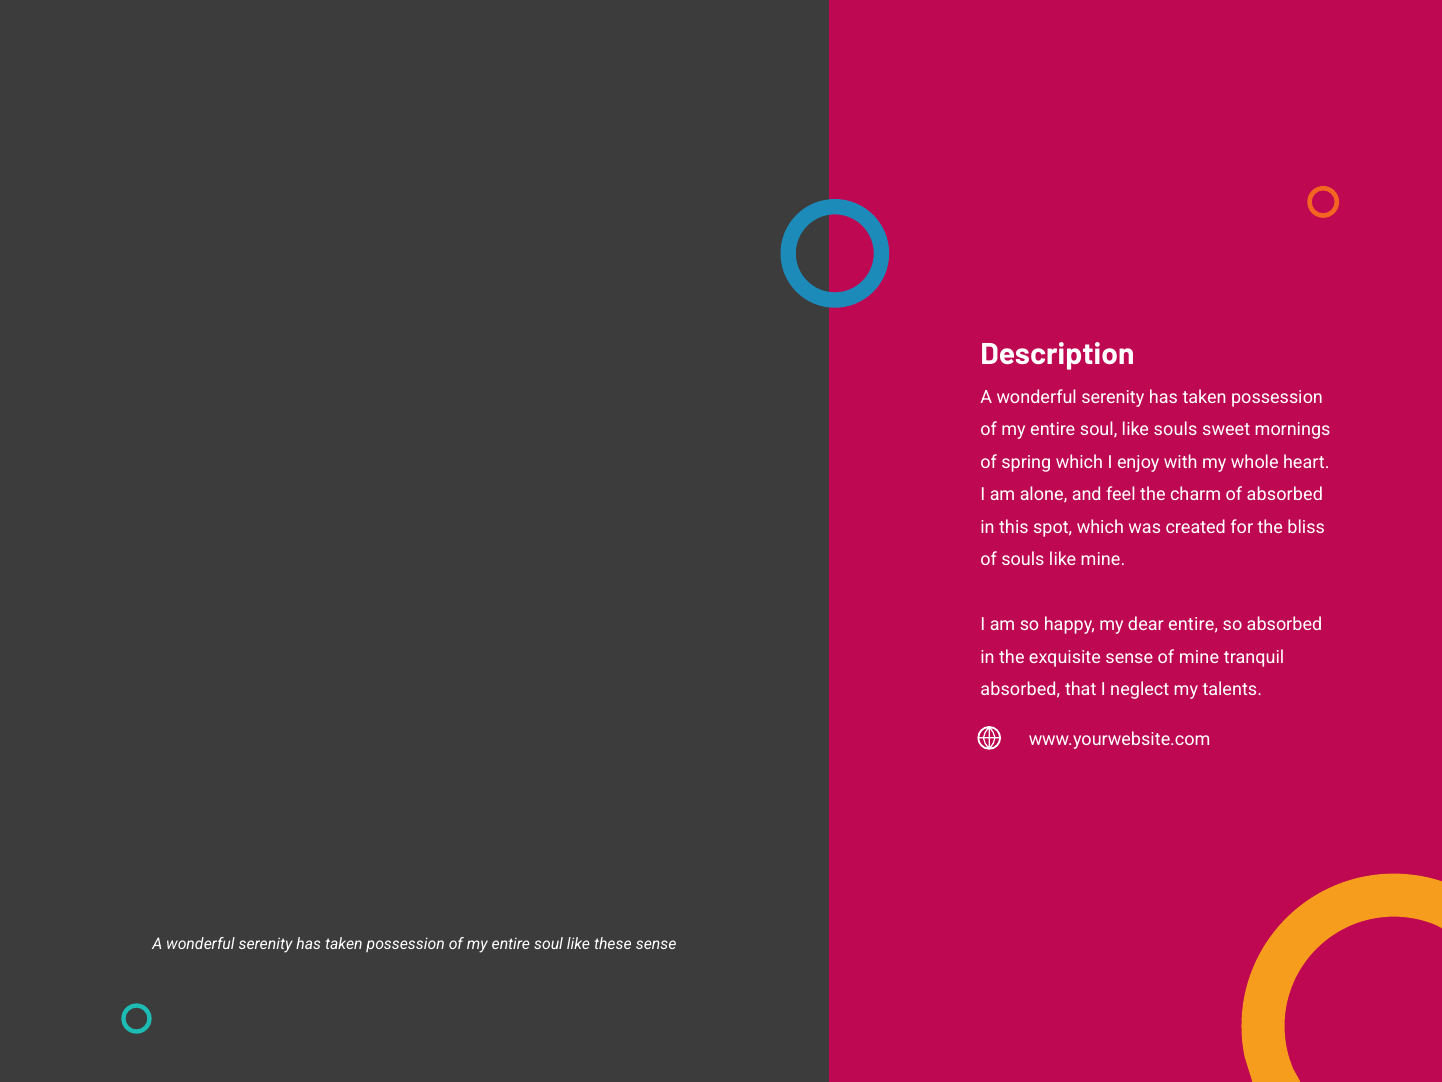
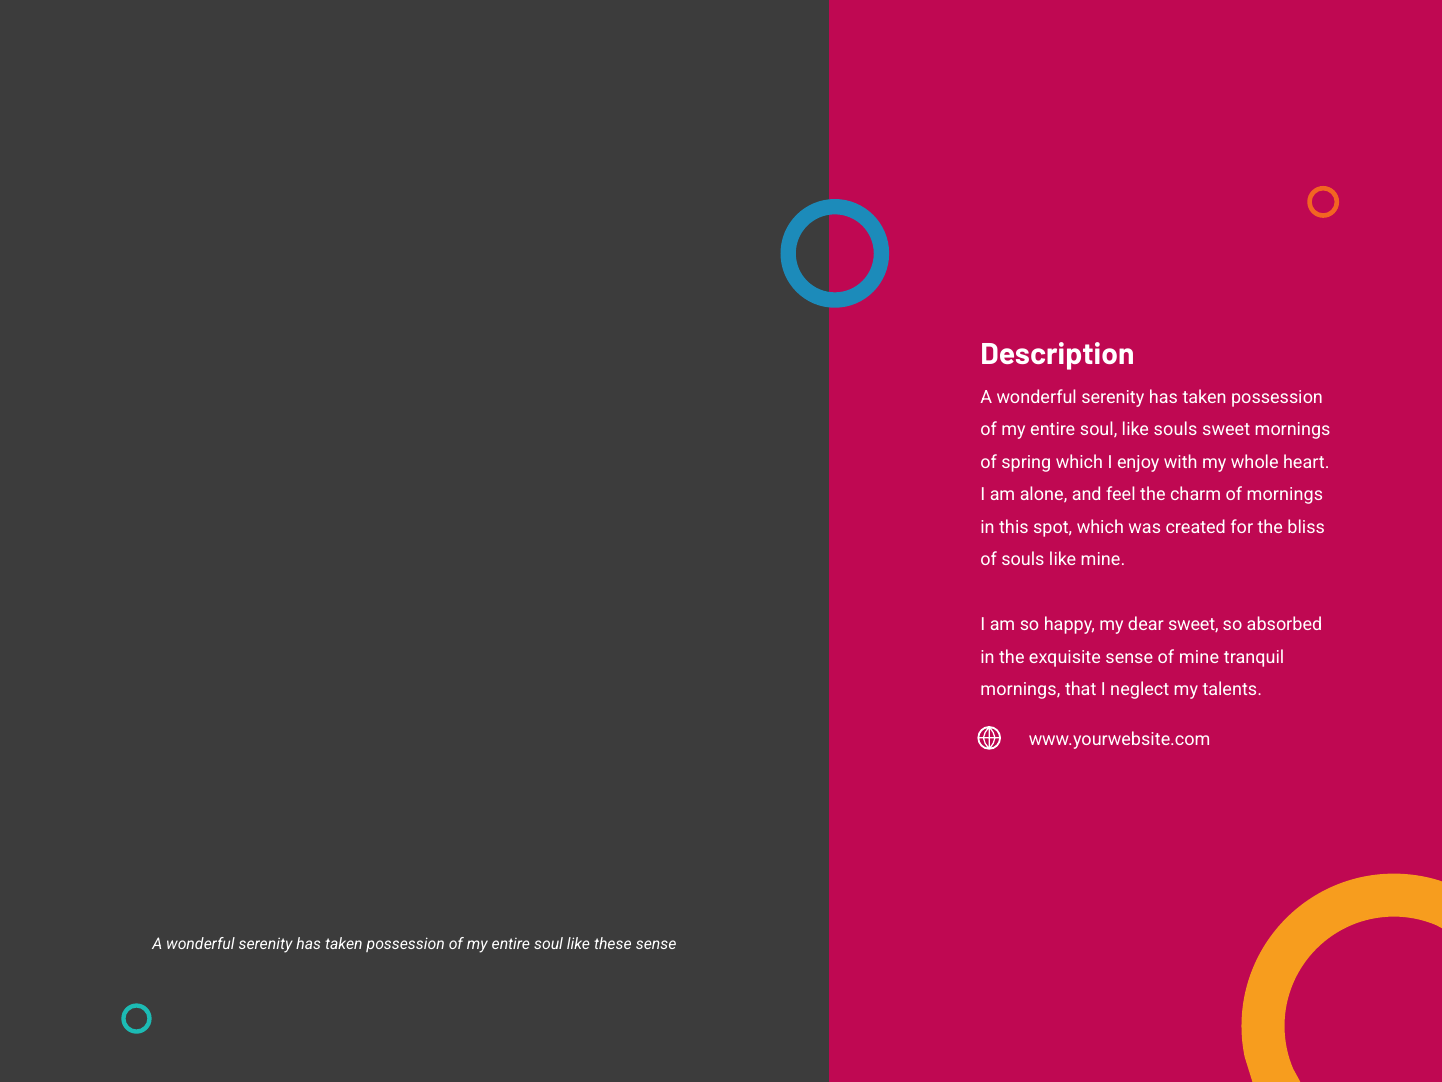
of absorbed: absorbed -> mornings
dear entire: entire -> sweet
absorbed at (1020, 690): absorbed -> mornings
